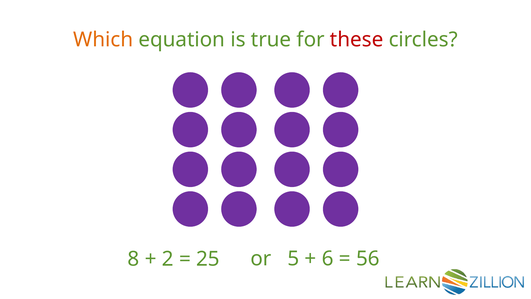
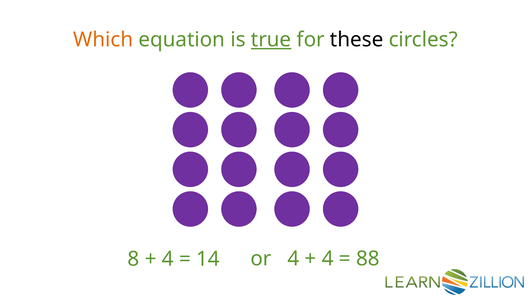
true underline: none -> present
these colour: red -> black
2 at (168, 259): 2 -> 4
25: 25 -> 14
or 5: 5 -> 4
6 at (328, 258): 6 -> 4
56: 56 -> 88
